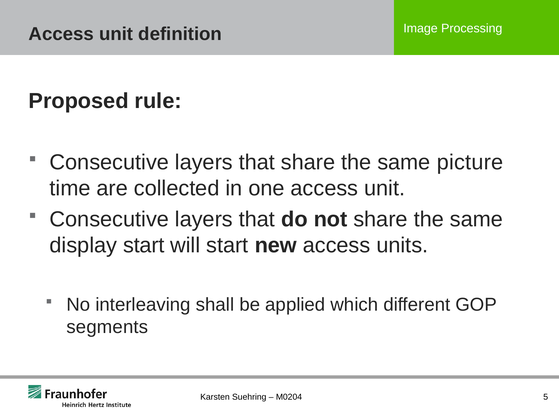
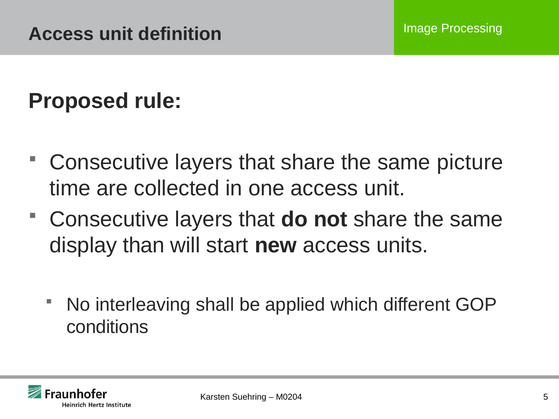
display start: start -> than
segments: segments -> conditions
